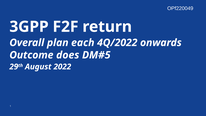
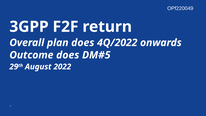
plan each: each -> does
